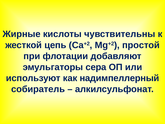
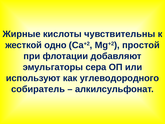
цепь: цепь -> одно
надимпеллерный: надимпеллерный -> углеводородного
